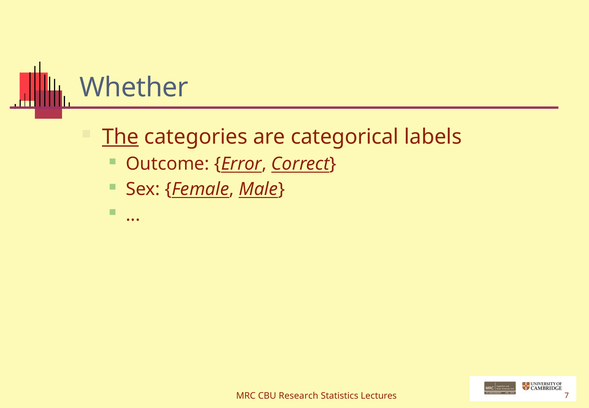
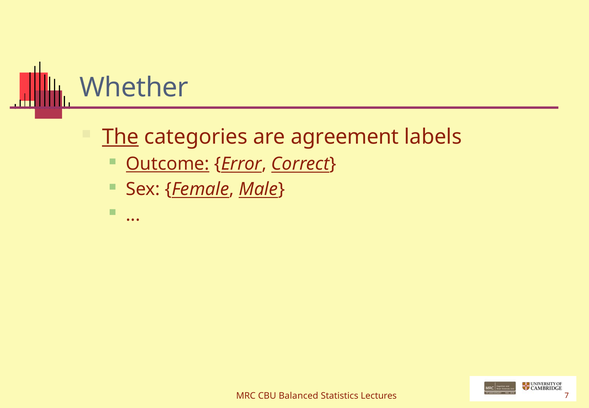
categorical: categorical -> agreement
Outcome underline: none -> present
Research: Research -> Balanced
